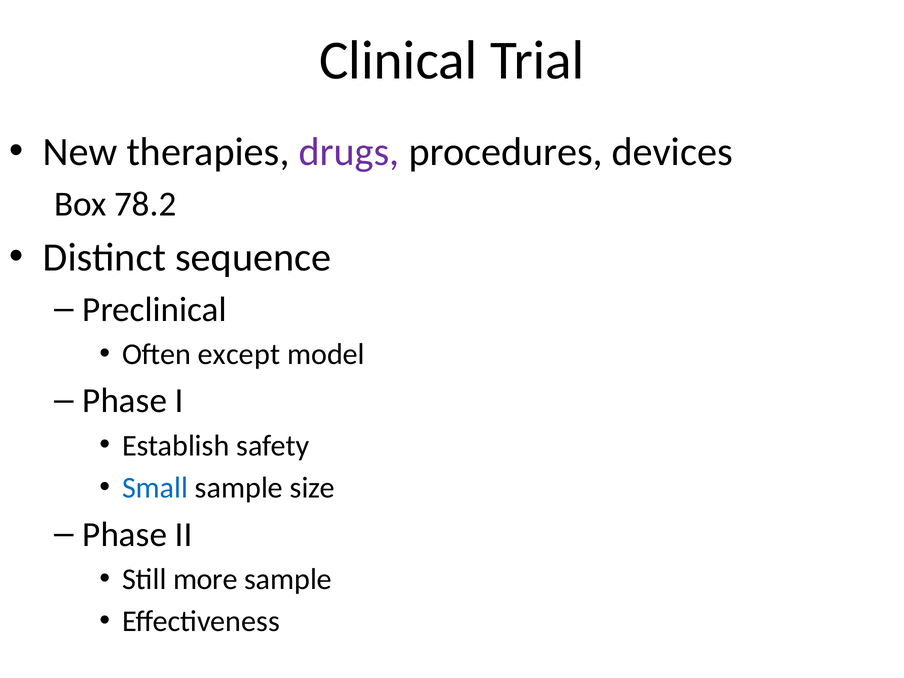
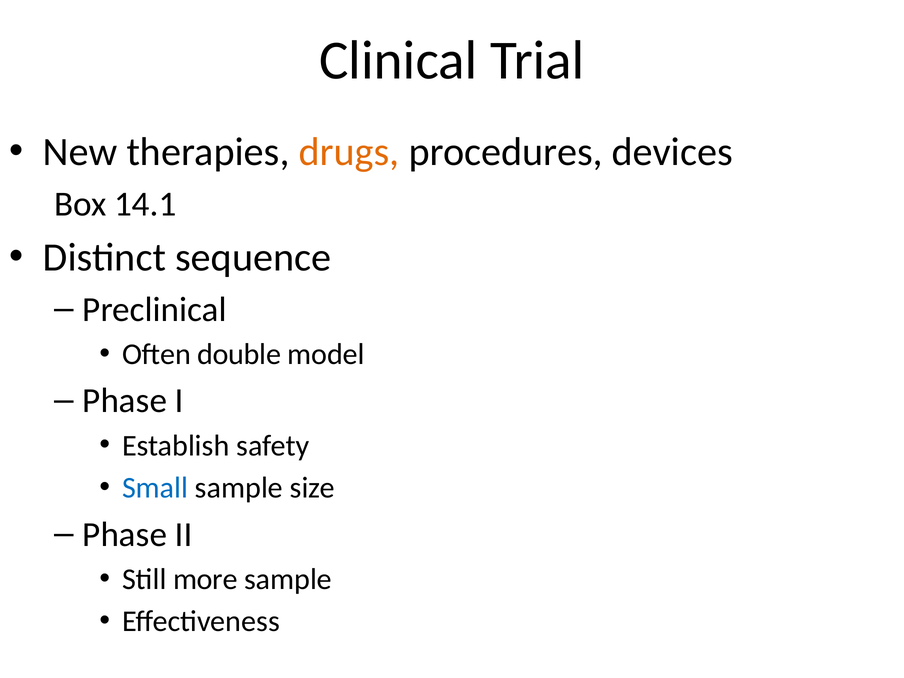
drugs colour: purple -> orange
78.2: 78.2 -> 14.1
except: except -> double
